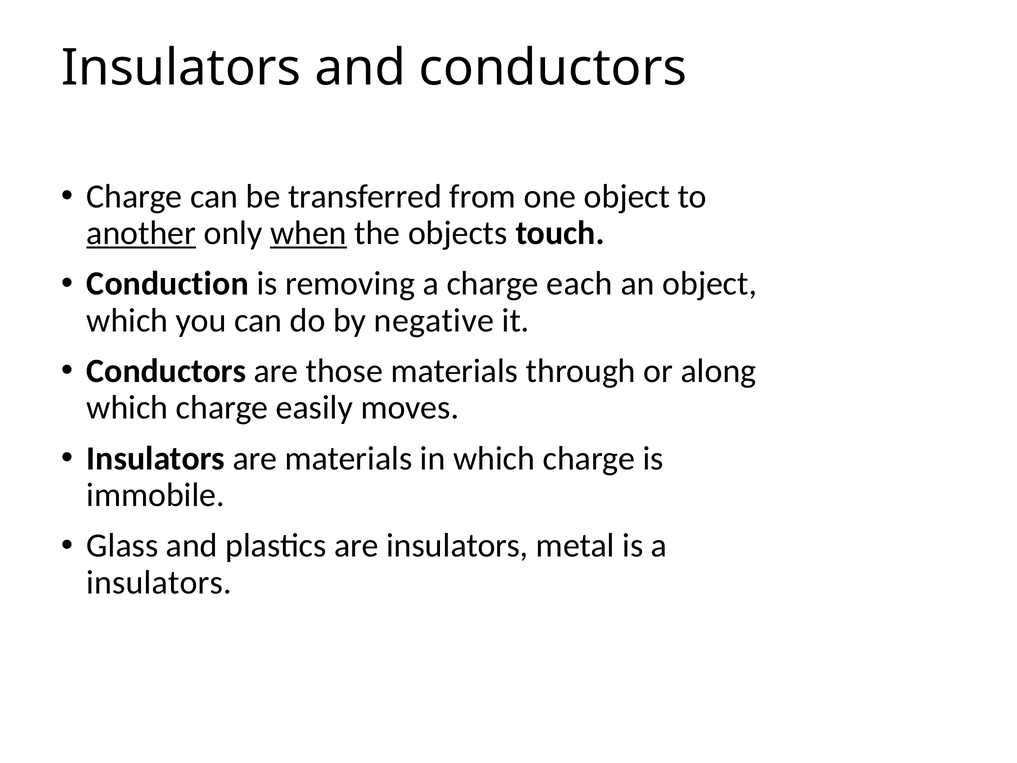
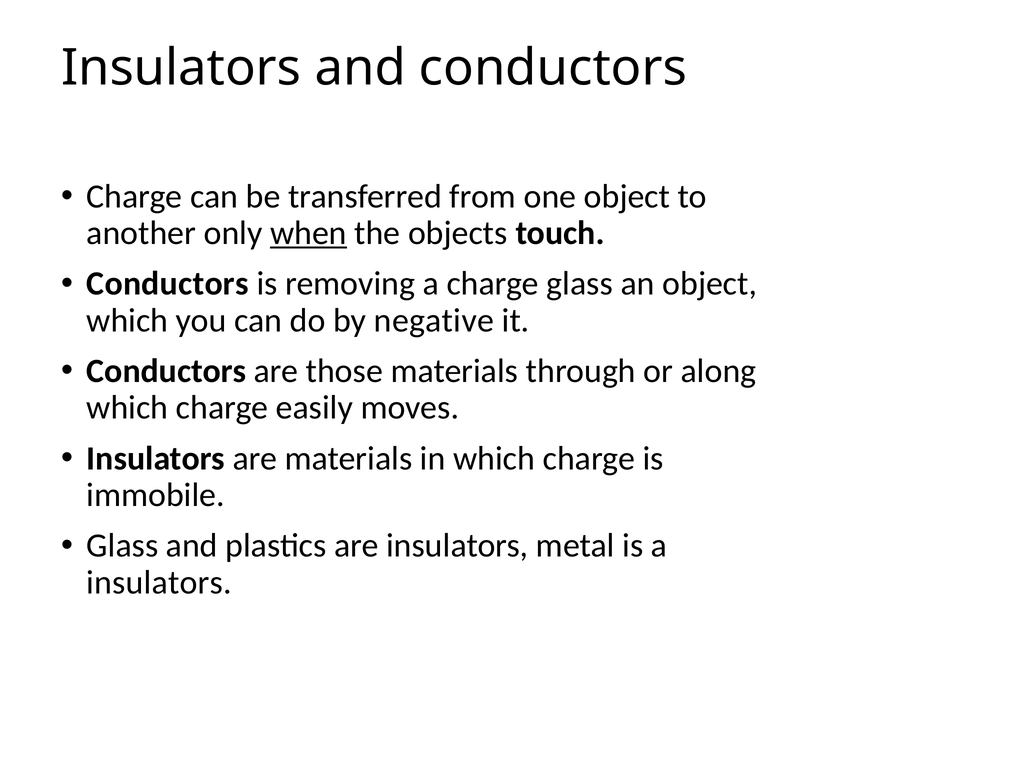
another underline: present -> none
Conduction at (168, 284): Conduction -> Conductors
charge each: each -> glass
